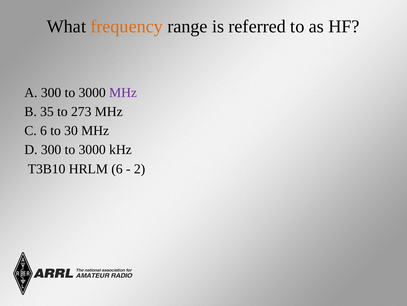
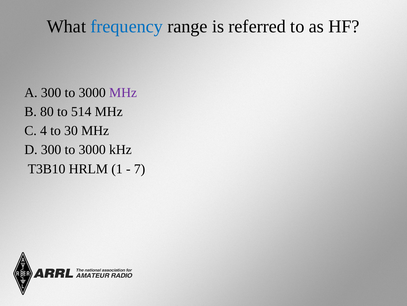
frequency colour: orange -> blue
35: 35 -> 80
273: 273 -> 514
C 6: 6 -> 4
HRLM 6: 6 -> 1
2: 2 -> 7
